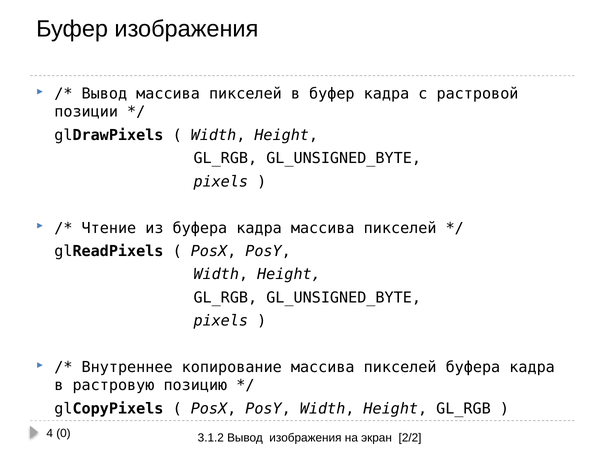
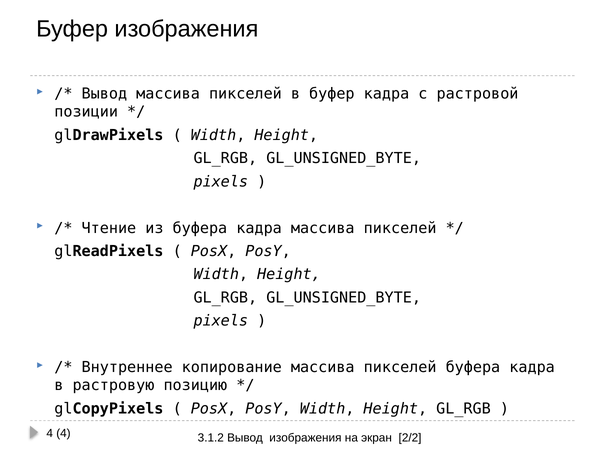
4 0: 0 -> 4
